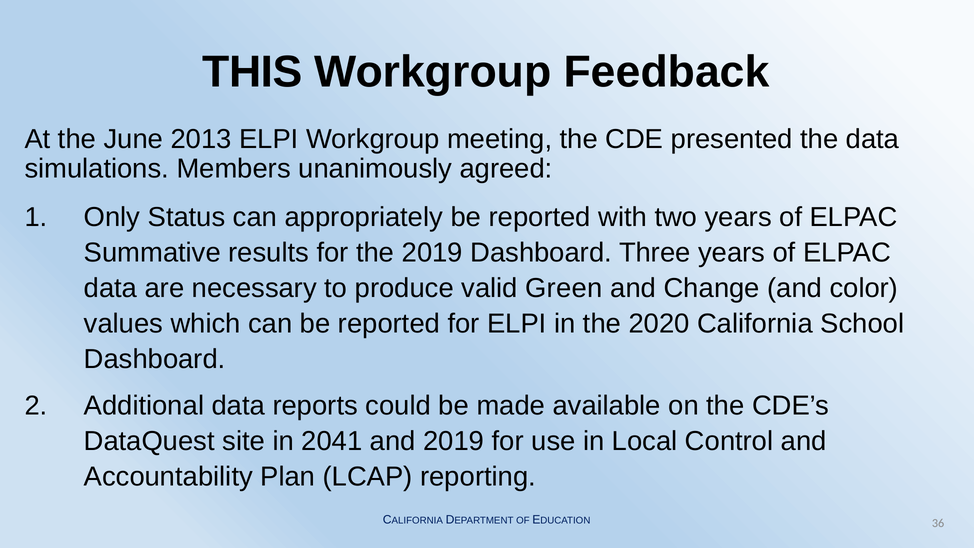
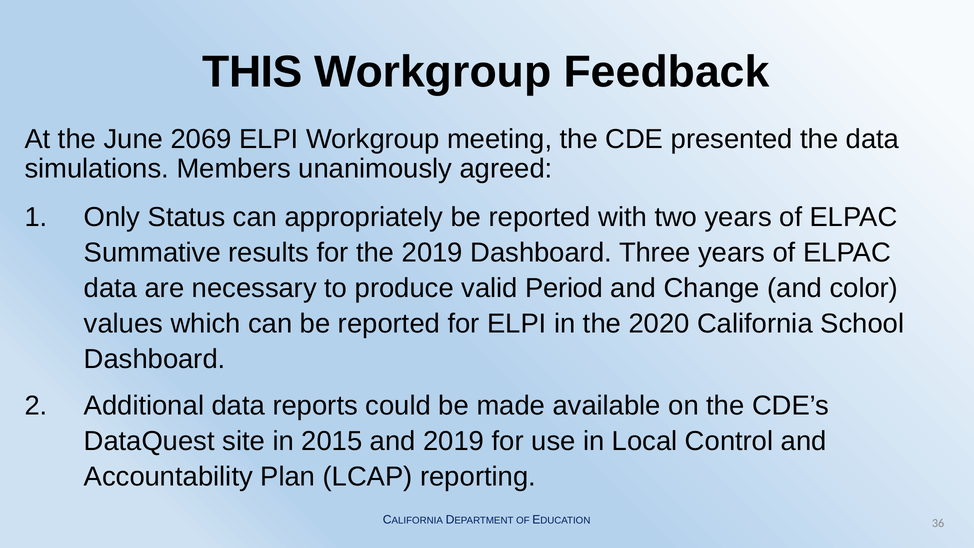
2013: 2013 -> 2069
Green: Green -> Period
2041: 2041 -> 2015
